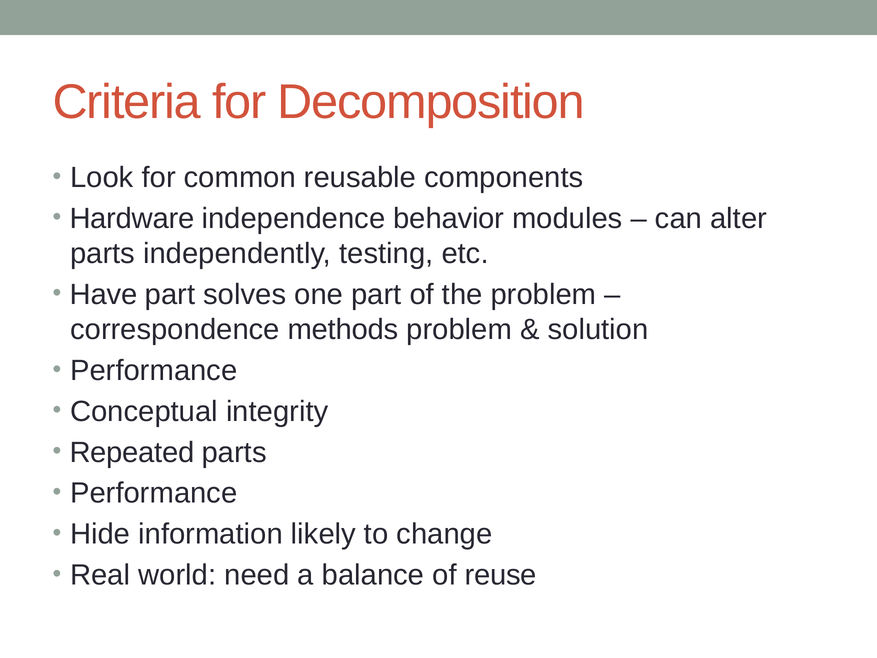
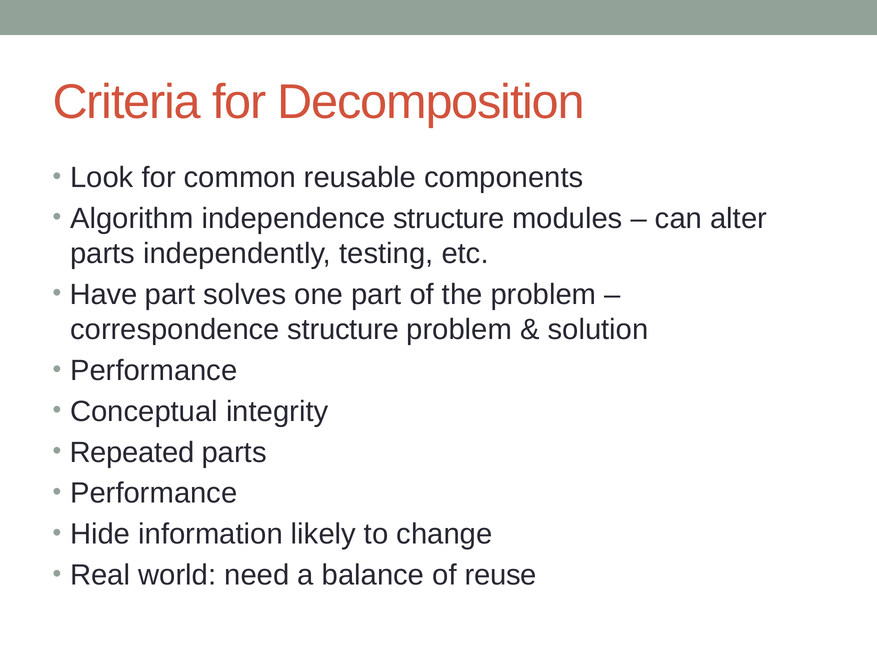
Hardware: Hardware -> Algorithm
independence behavior: behavior -> structure
correspondence methods: methods -> structure
